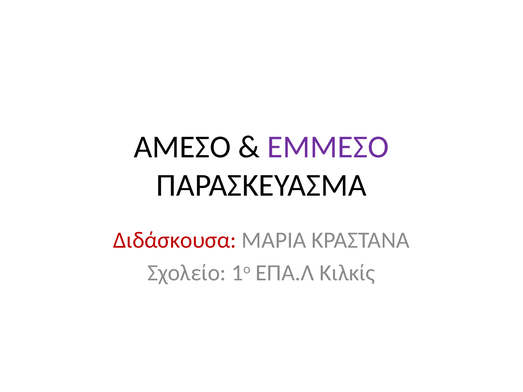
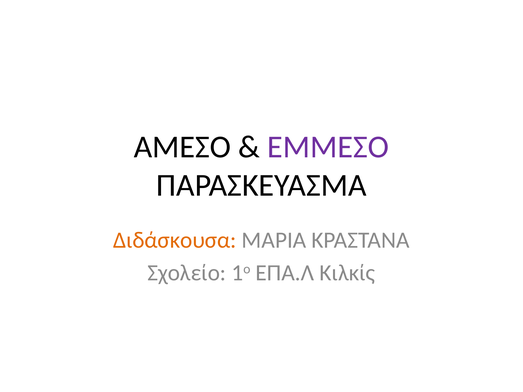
Διδάσκουσα colour: red -> orange
